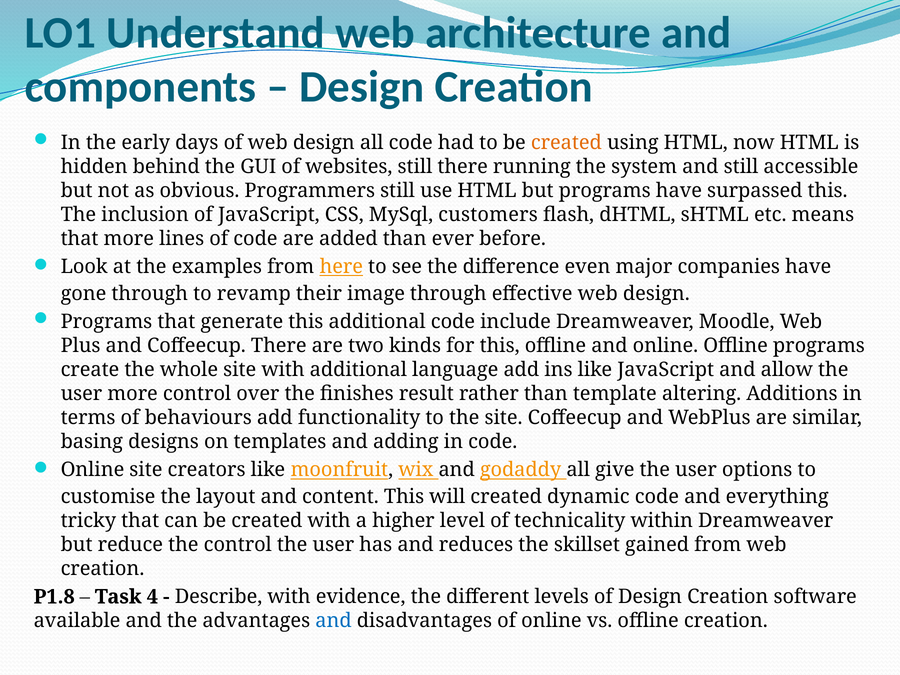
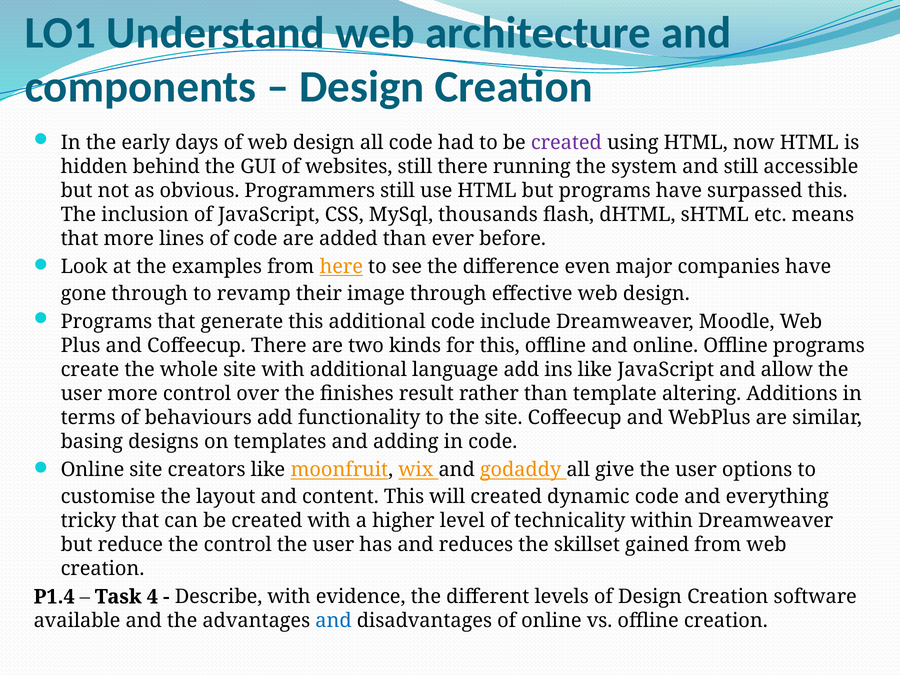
created at (566, 143) colour: orange -> purple
customers: customers -> thousands
P1.8: P1.8 -> P1.4
